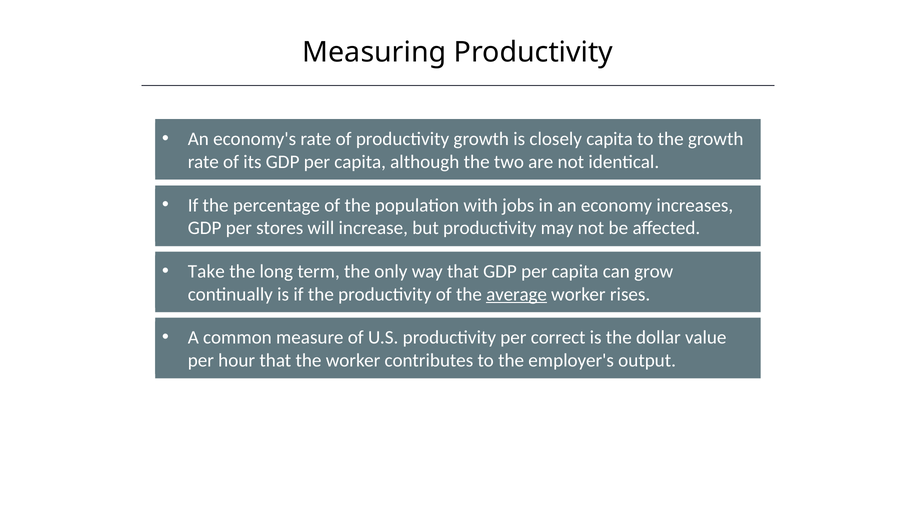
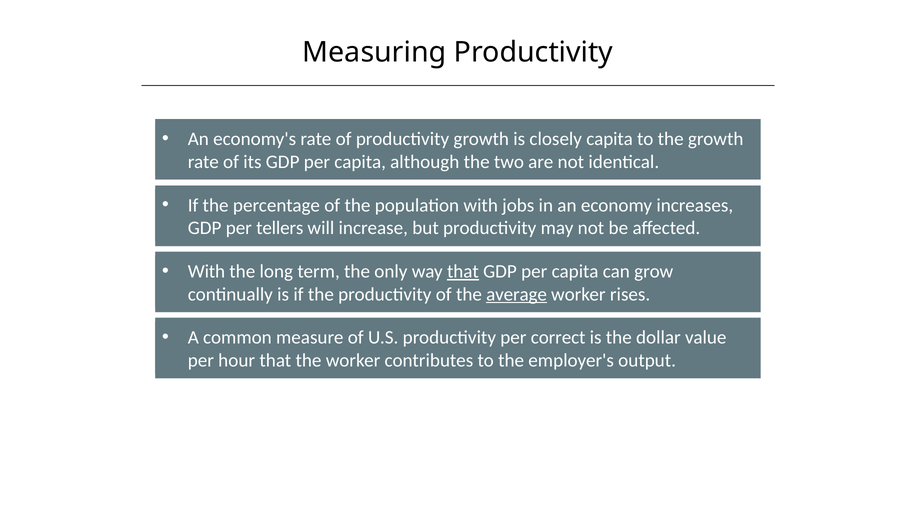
stores: stores -> tellers
Take at (206, 272): Take -> With
that at (463, 272) underline: none -> present
